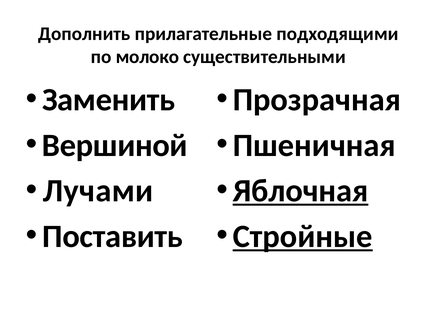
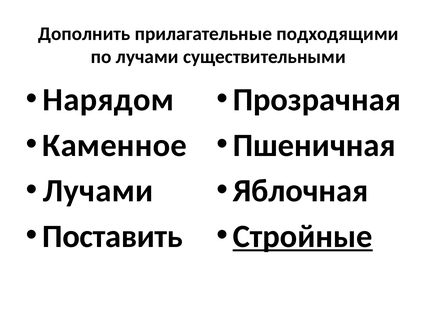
по молоко: молоко -> лучами
Заменить: Заменить -> Нарядом
Вершиной: Вершиной -> Каменное
Яблочная underline: present -> none
